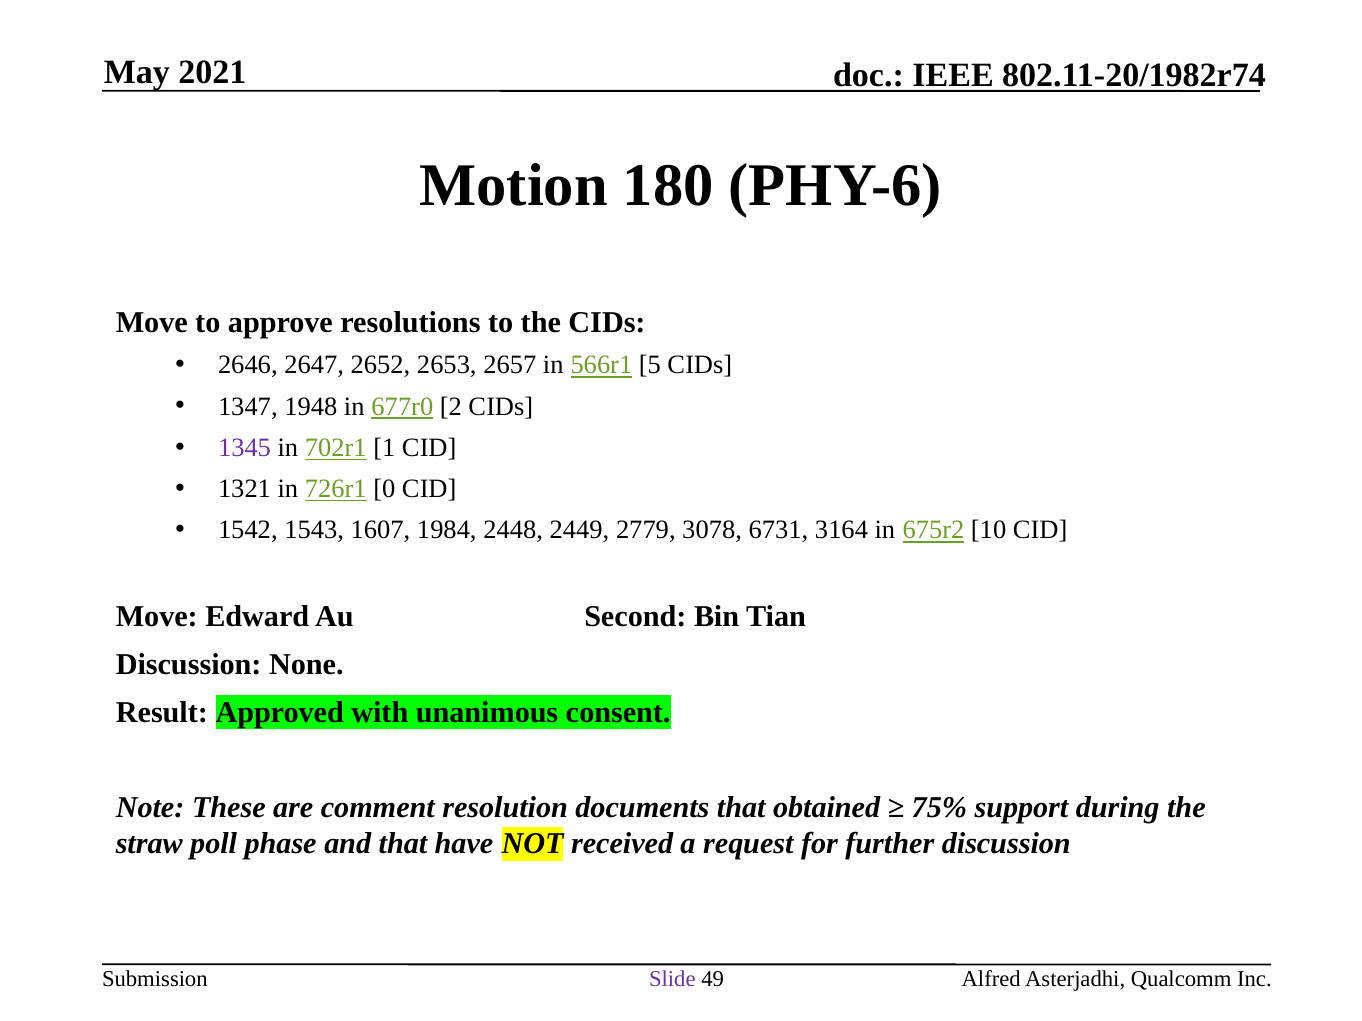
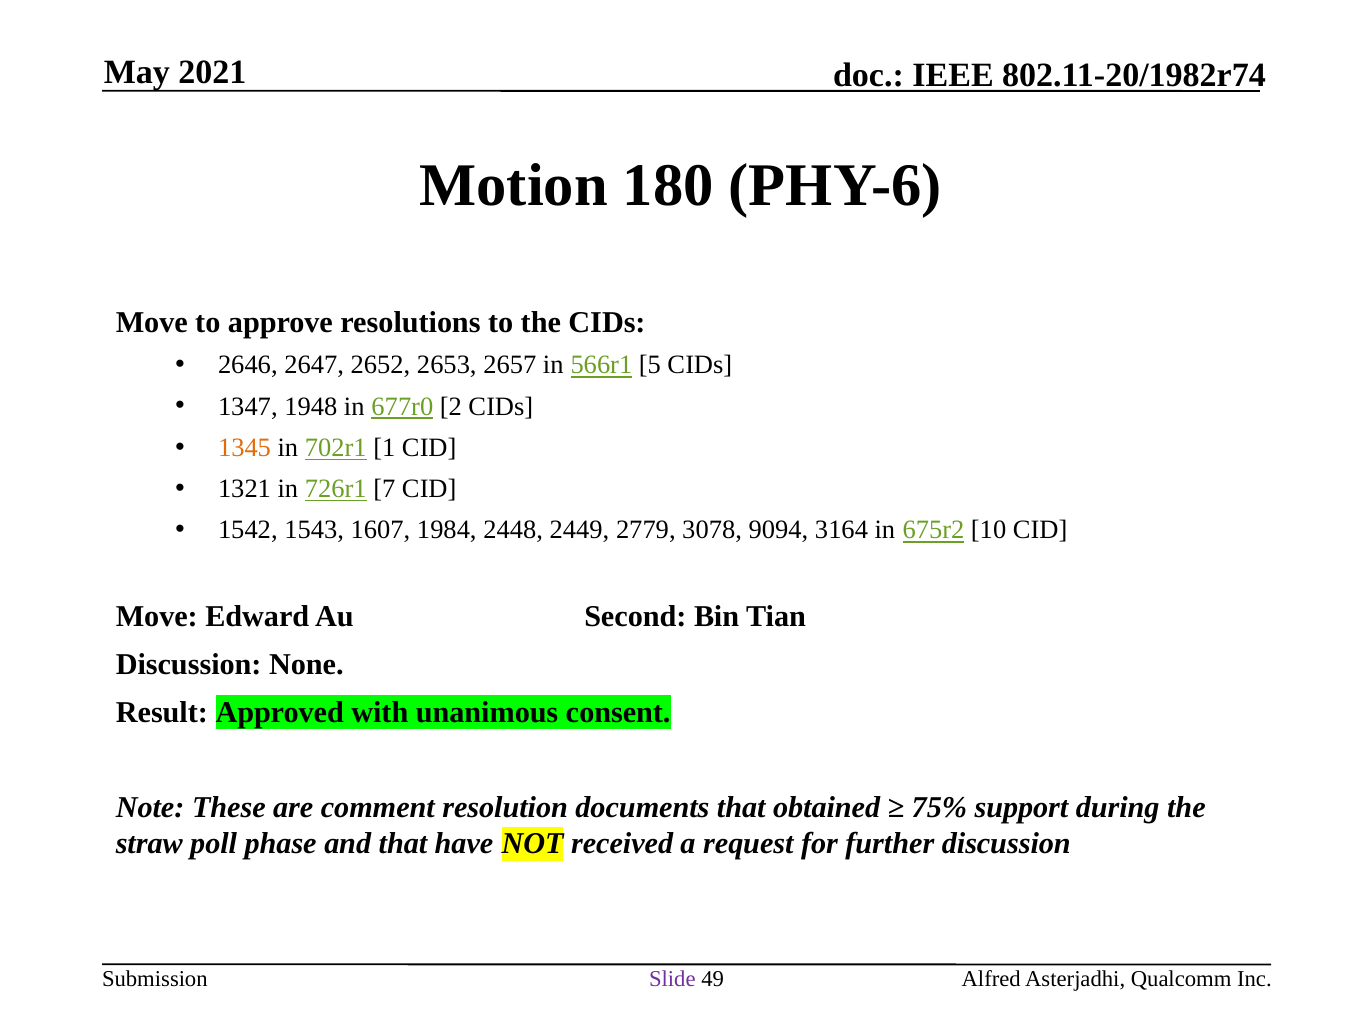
1345 colour: purple -> orange
0: 0 -> 7
6731: 6731 -> 9094
